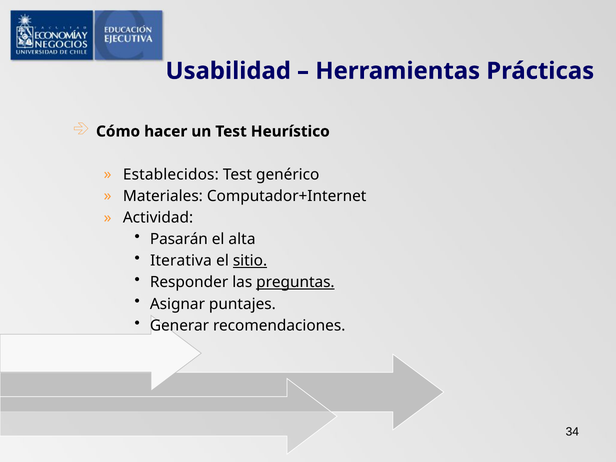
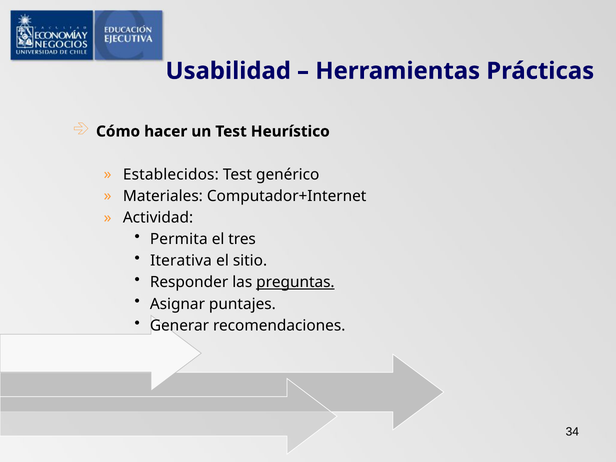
Pasarán: Pasarán -> Permita
alta: alta -> tres
sitio underline: present -> none
